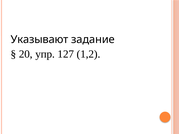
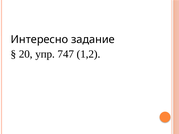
Указывают: Указывают -> Интересно
127: 127 -> 747
